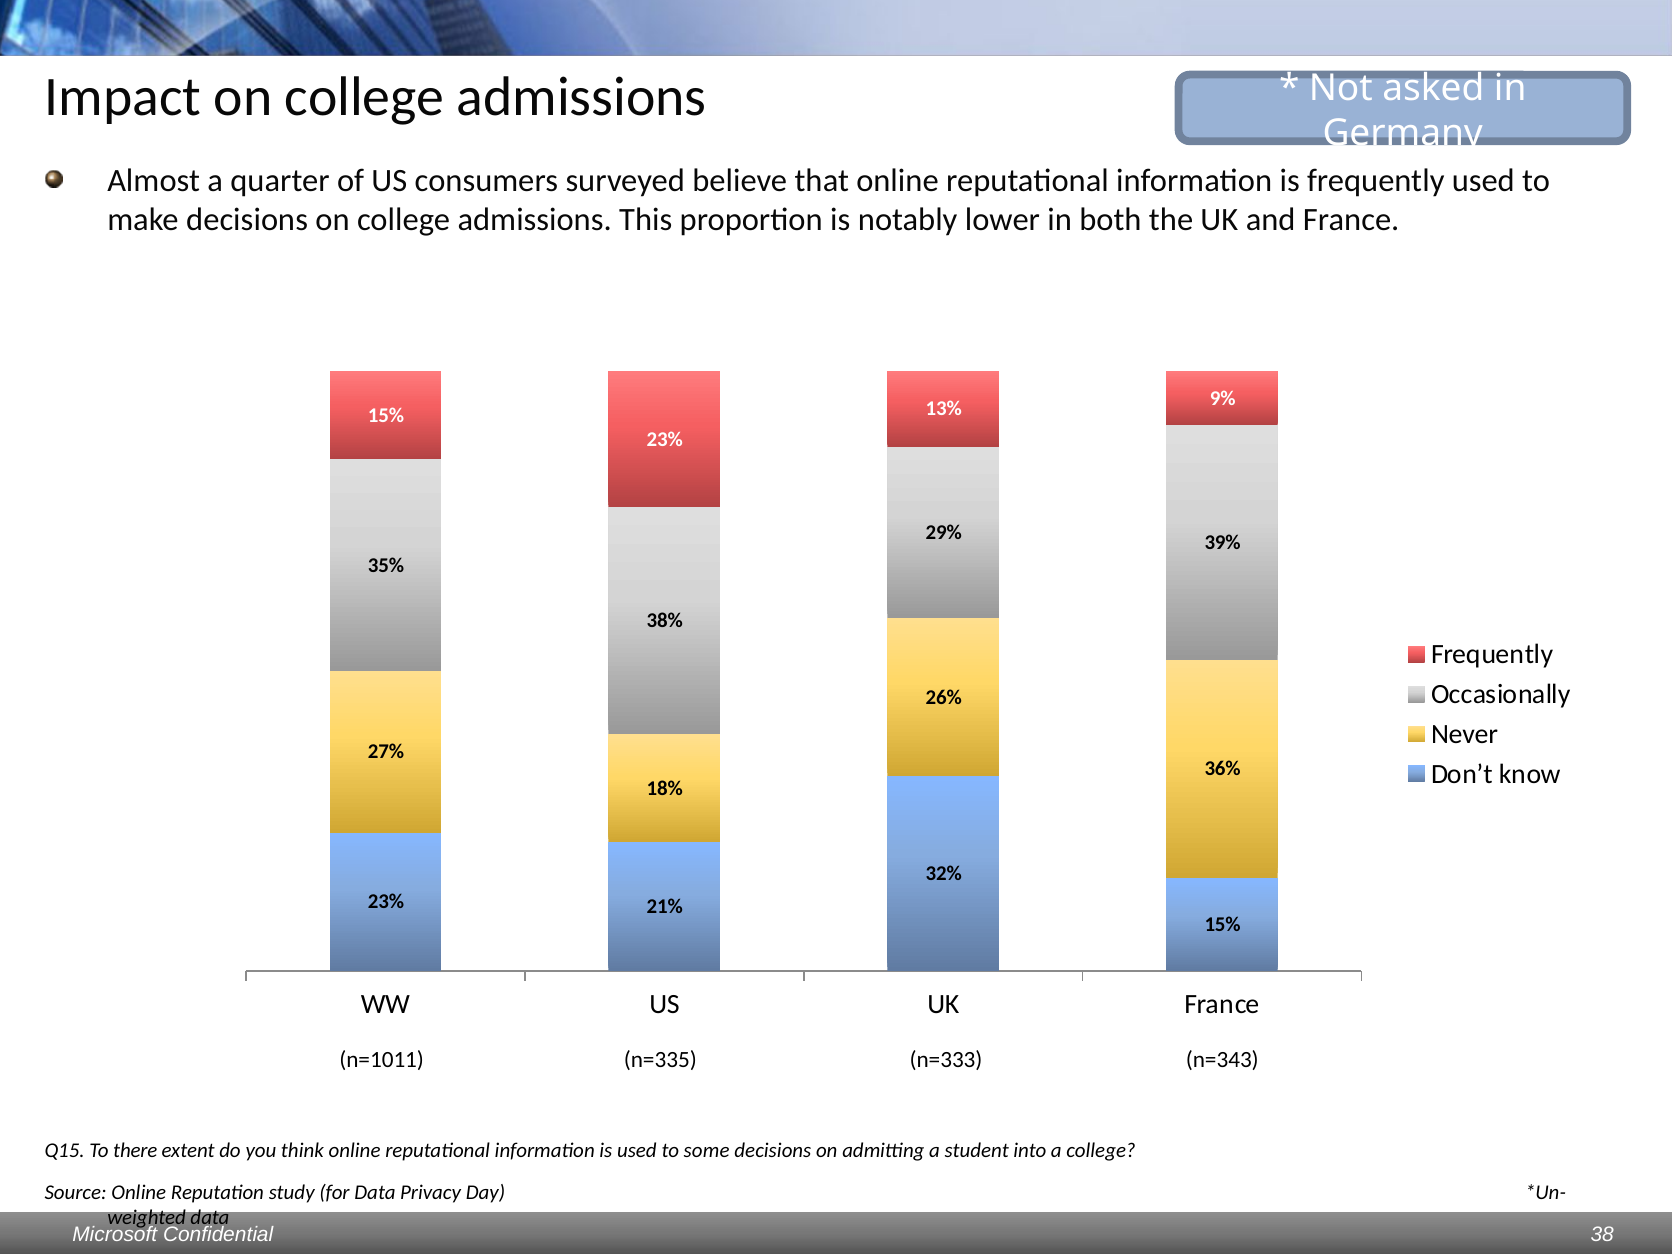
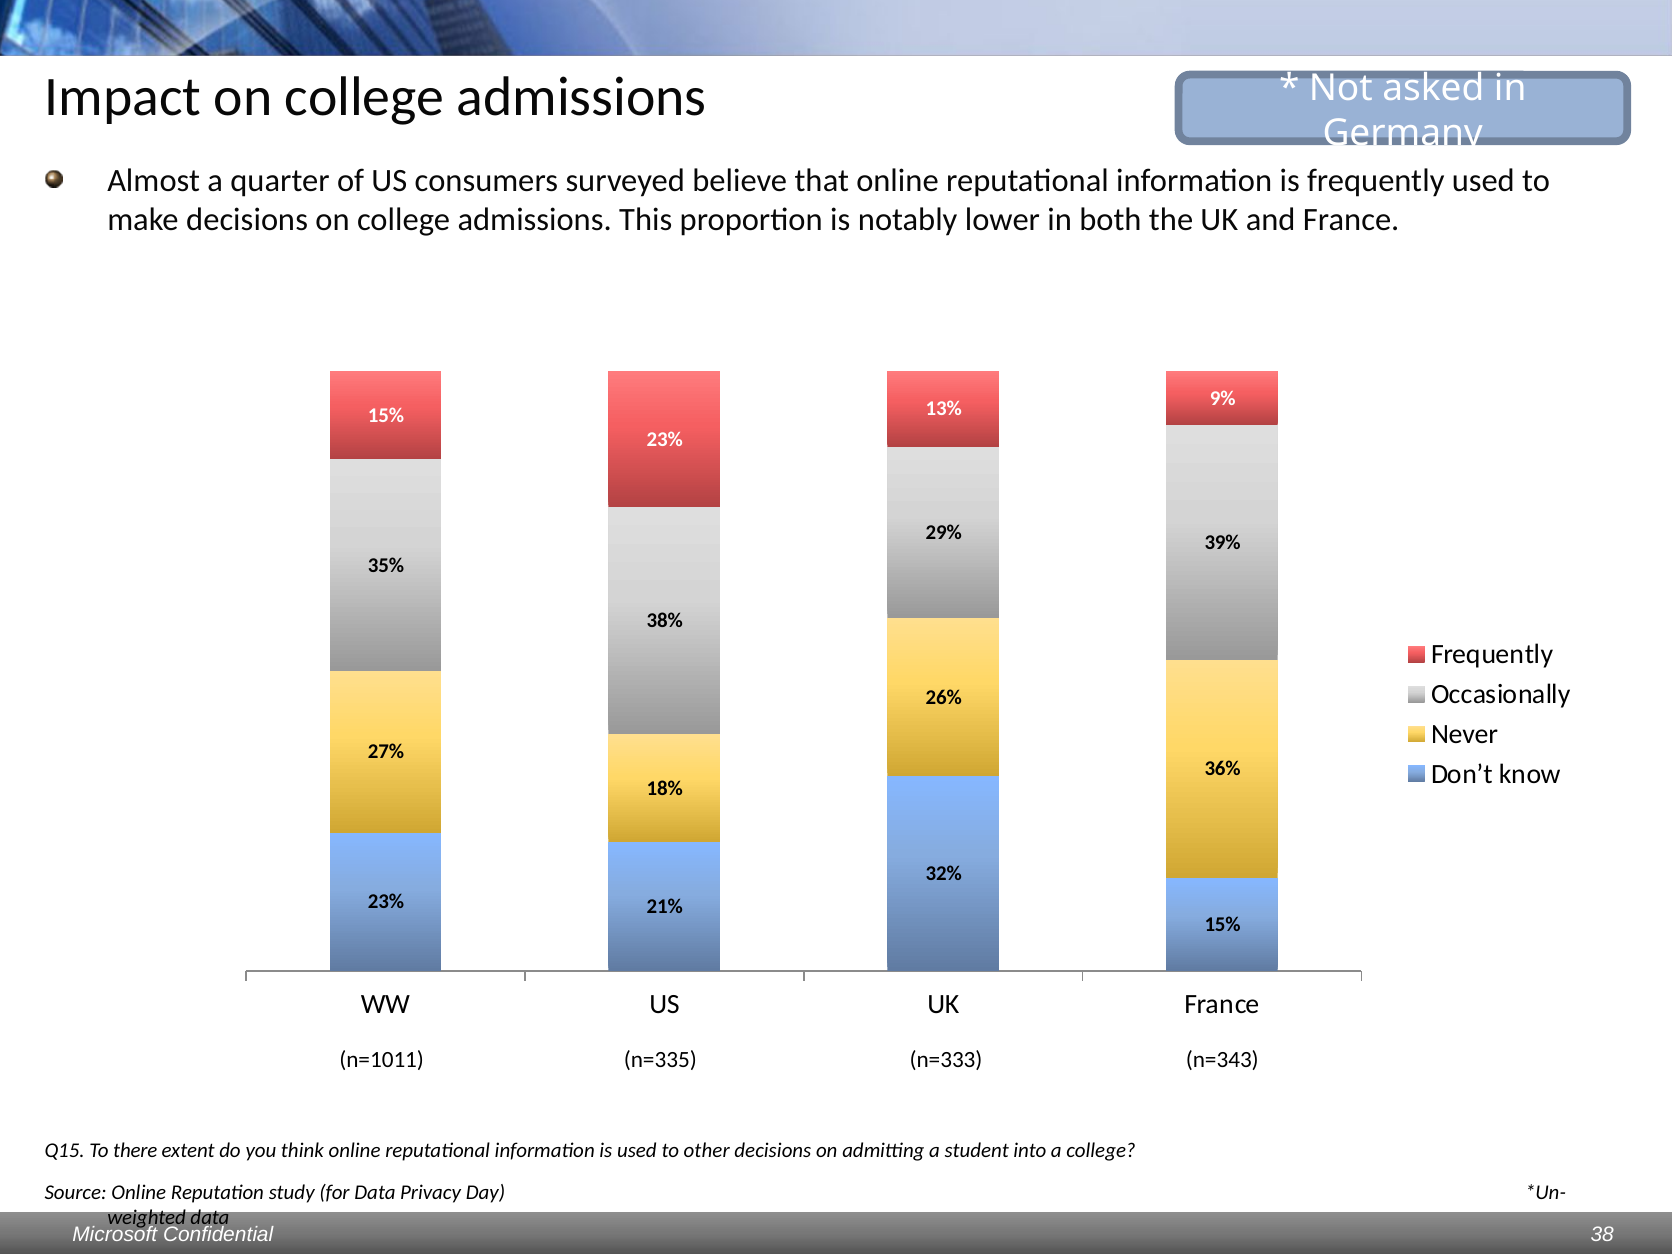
some: some -> other
